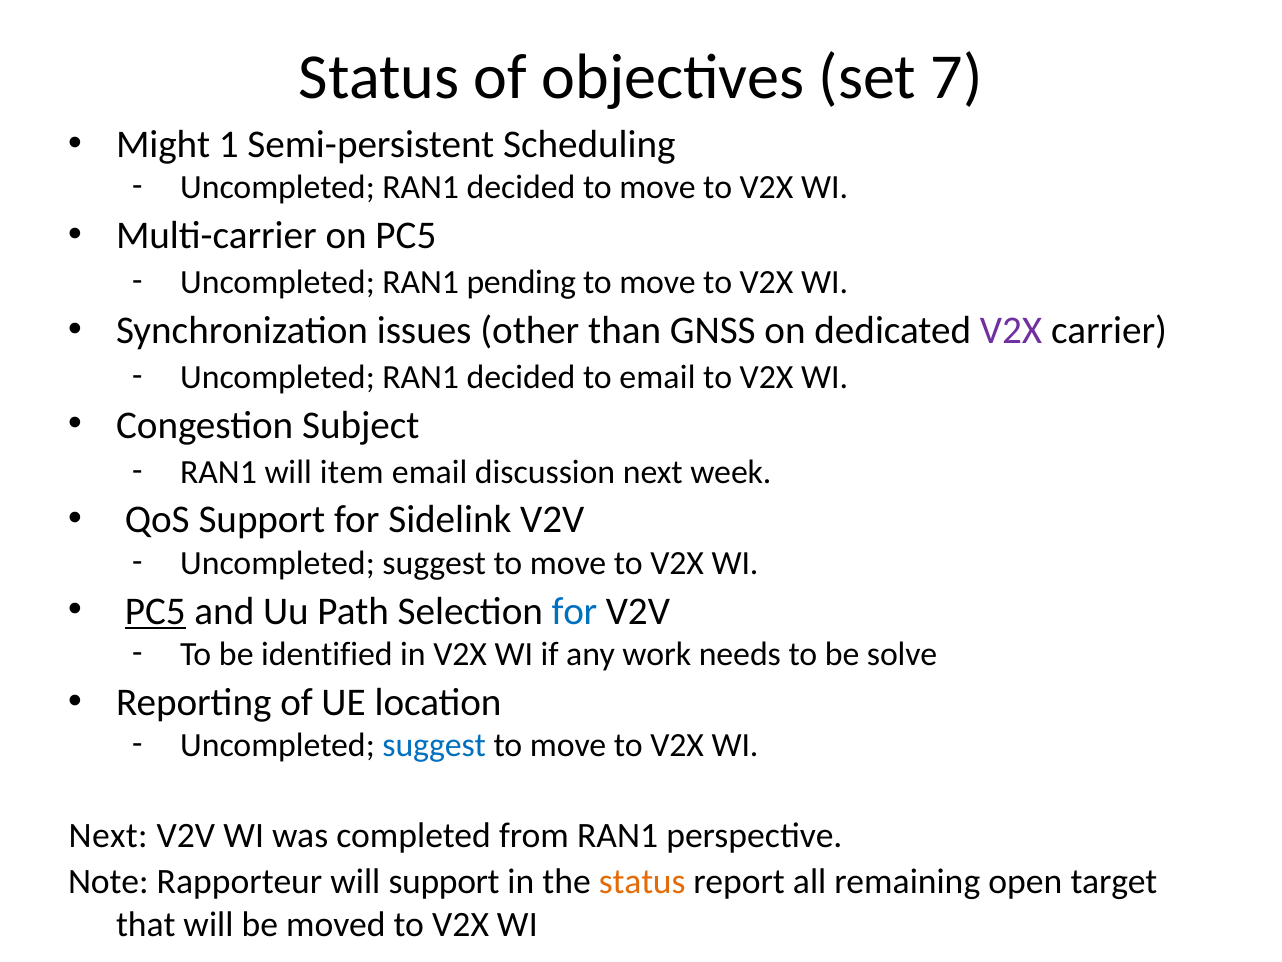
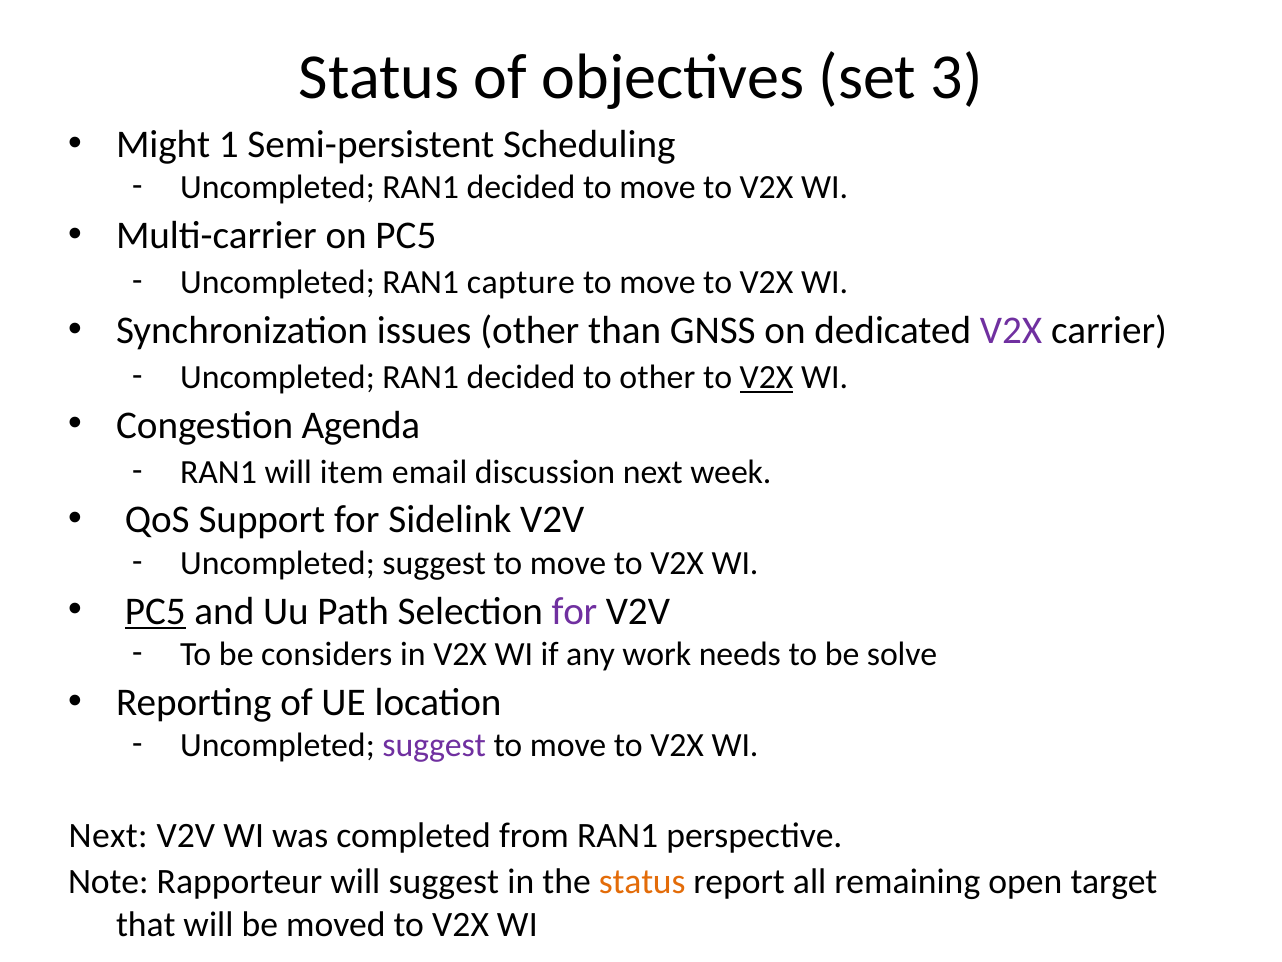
7: 7 -> 3
pending: pending -> capture
to email: email -> other
V2X at (767, 377) underline: none -> present
Subject: Subject -> Agenda
for at (575, 611) colour: blue -> purple
identified: identified -> considers
suggest at (434, 745) colour: blue -> purple
will support: support -> suggest
